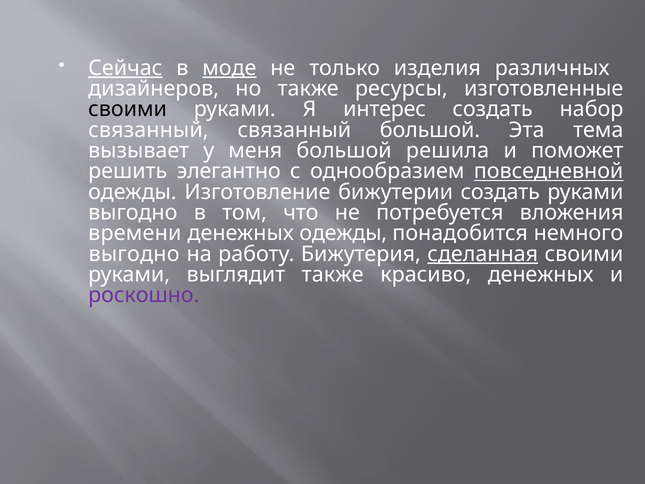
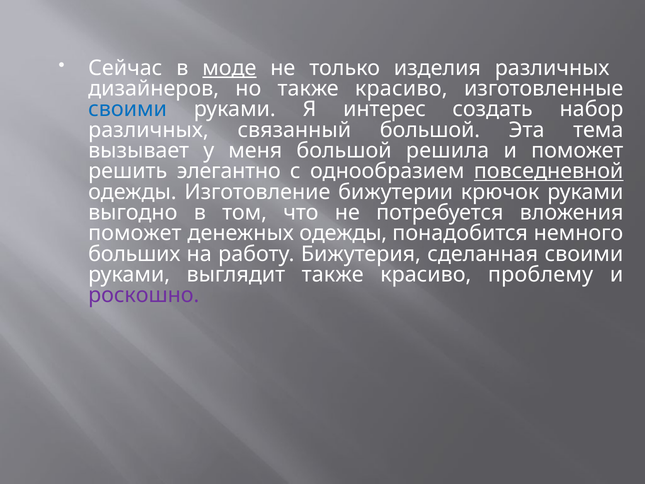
Сейчас underline: present -> none
но также ресурсы: ресурсы -> красиво
своими at (128, 109) colour: black -> blue
связанный at (148, 130): связанный -> различных
бижутерии создать: создать -> крючок
времени at (135, 233): времени -> поможет
выгодно at (134, 254): выгодно -> больших
сделанная underline: present -> none
красиво денежных: денежных -> проблему
